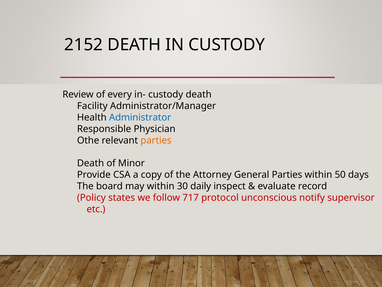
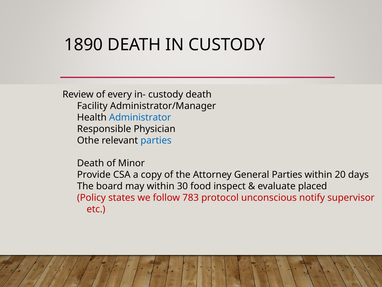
2152: 2152 -> 1890
parties at (156, 140) colour: orange -> blue
50: 50 -> 20
daily: daily -> food
record: record -> placed
717: 717 -> 783
